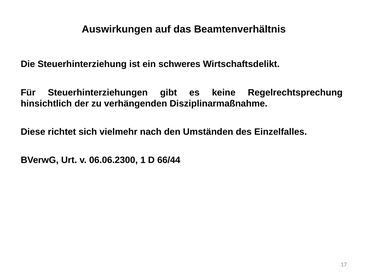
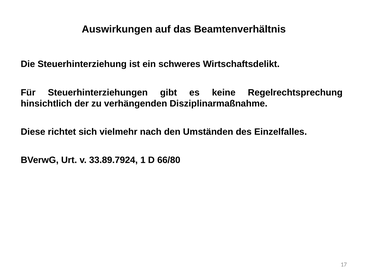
06.06.2300: 06.06.2300 -> 33.89.7924
66/44: 66/44 -> 66/80
